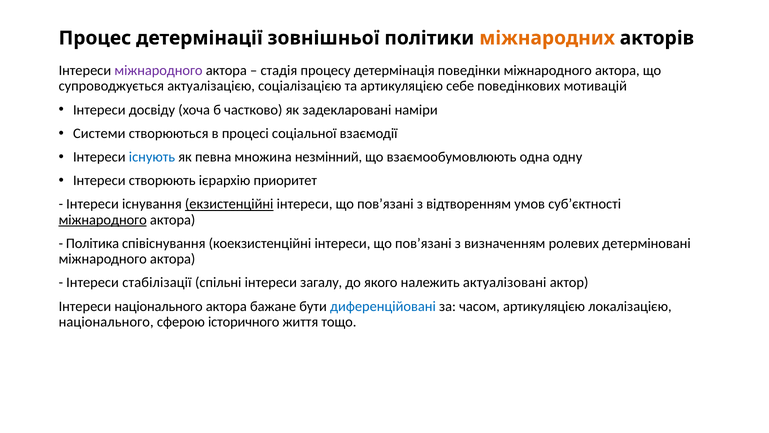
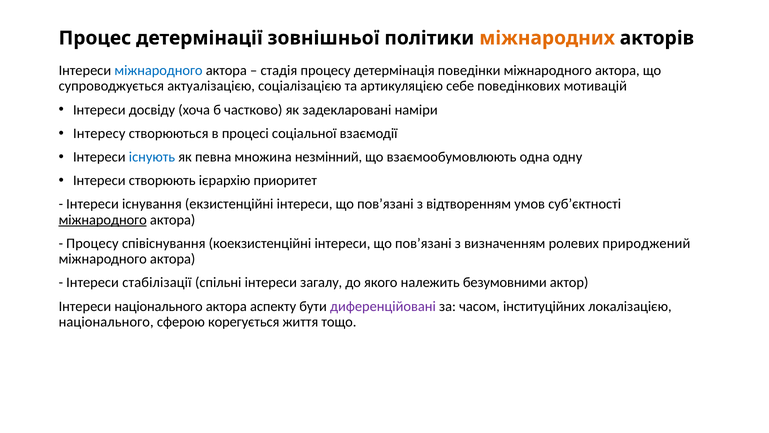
міжнародного at (158, 70) colour: purple -> blue
Системи: Системи -> Інтересу
екзистенційні underline: present -> none
Політика at (93, 243): Політика -> Процесу
детерміновані: детерміновані -> природжений
актуалізовані: актуалізовані -> безумовними
бажане: бажане -> аспекту
диференційовані colour: blue -> purple
часом артикуляцією: артикуляцією -> інституційних
історичного: історичного -> корегується
